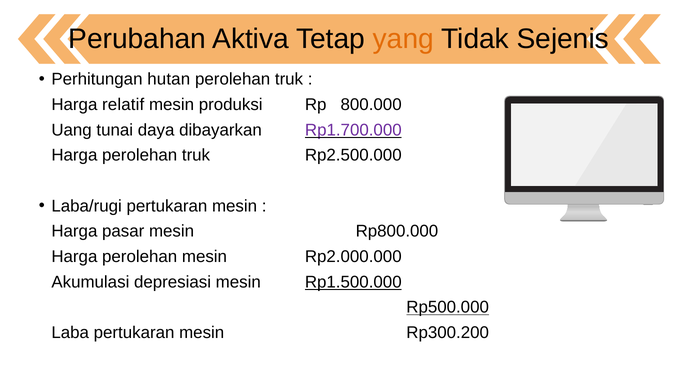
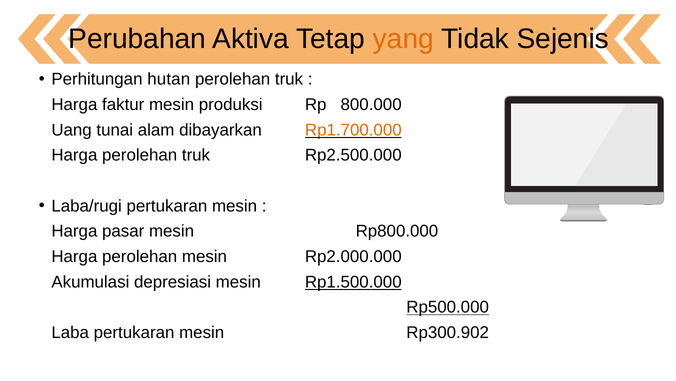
relatif: relatif -> faktur
daya: daya -> alam
Rp1.700.000 colour: purple -> orange
Rp300.200: Rp300.200 -> Rp300.902
